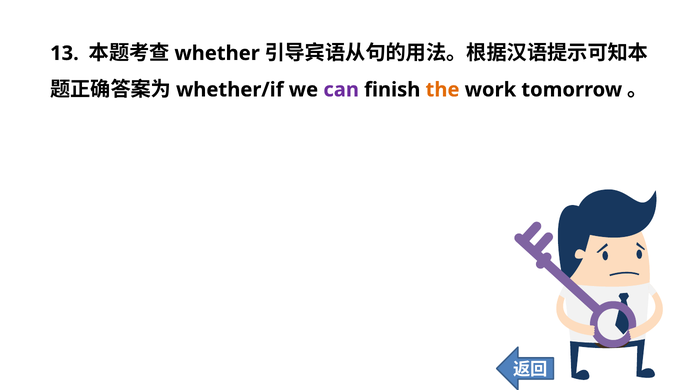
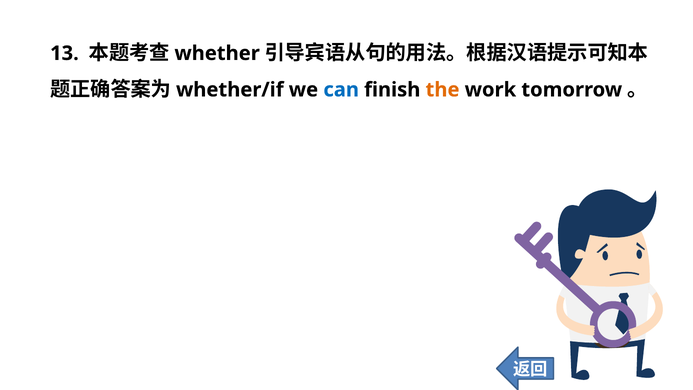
can colour: purple -> blue
